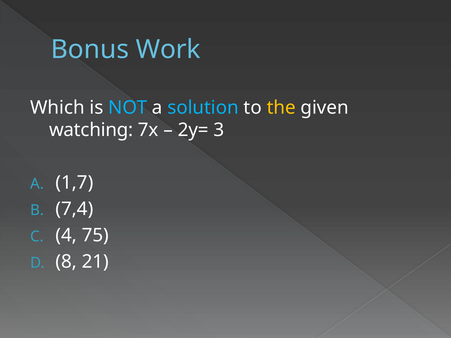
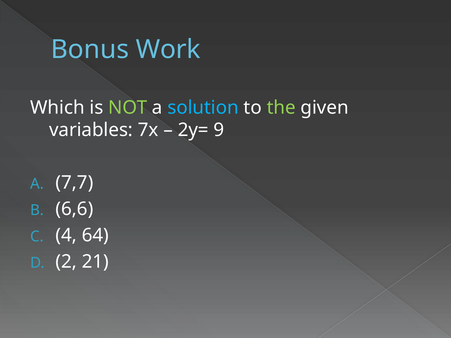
NOT colour: light blue -> light green
the colour: yellow -> light green
watching: watching -> variables
3: 3 -> 9
1,7: 1,7 -> 7,7
7,4: 7,4 -> 6,6
75: 75 -> 64
8: 8 -> 2
